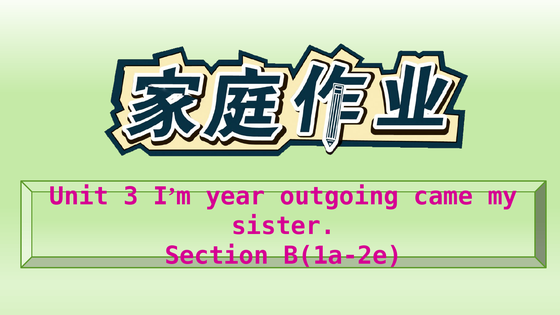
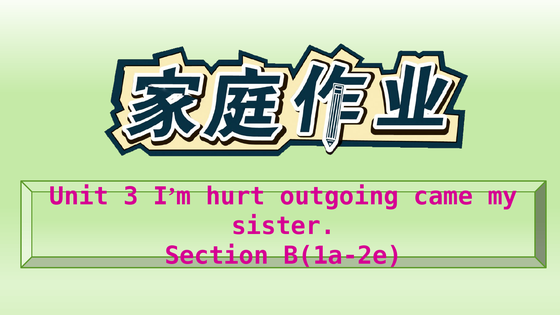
year: year -> hurt
